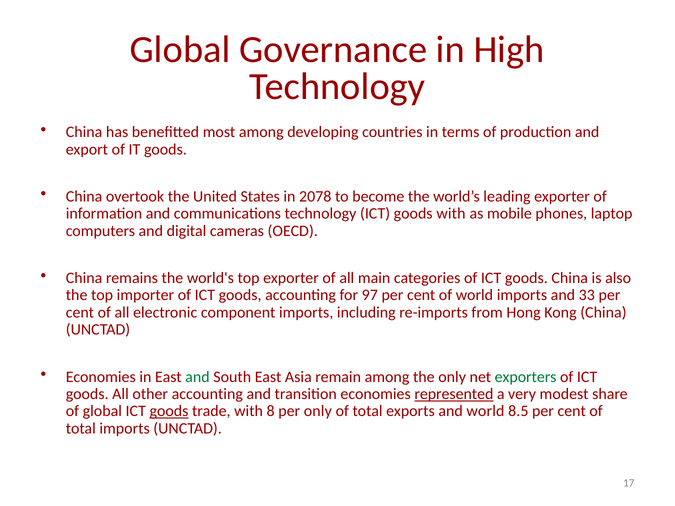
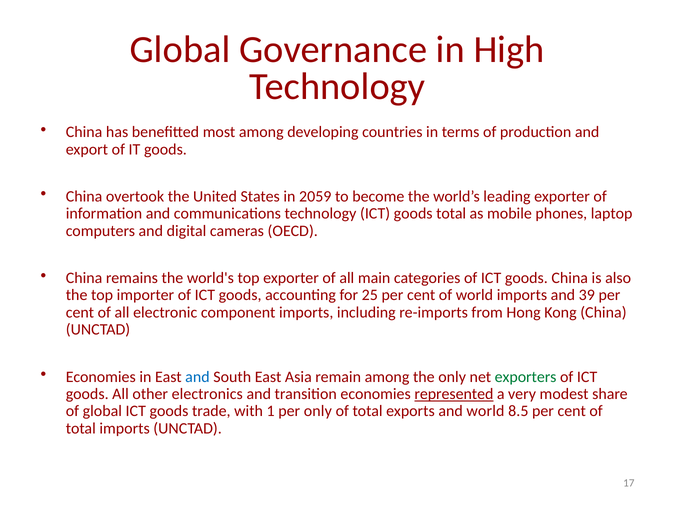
2078: 2078 -> 2059
goods with: with -> total
97: 97 -> 25
33: 33 -> 39
and at (197, 377) colour: green -> blue
other accounting: accounting -> electronics
goods at (169, 411) underline: present -> none
8: 8 -> 1
